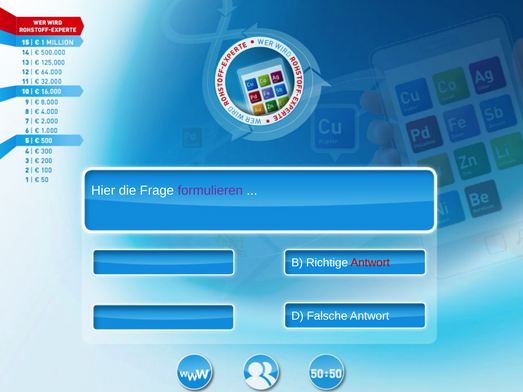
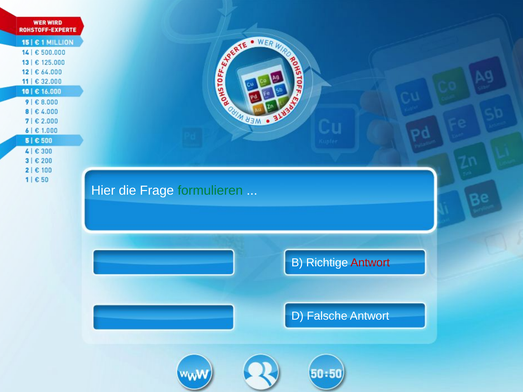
formulieren colour: purple -> green
